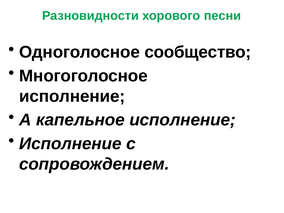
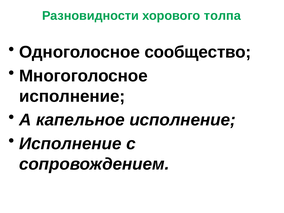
песни: песни -> толпа
